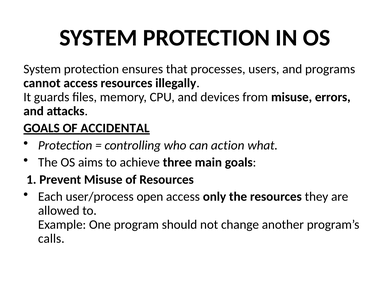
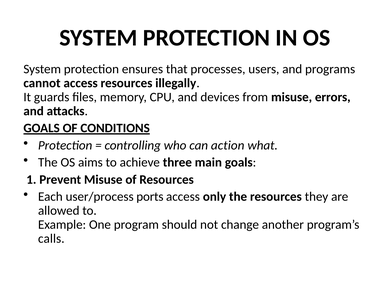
ACCIDENTAL: ACCIDENTAL -> CONDITIONS
open: open -> ports
